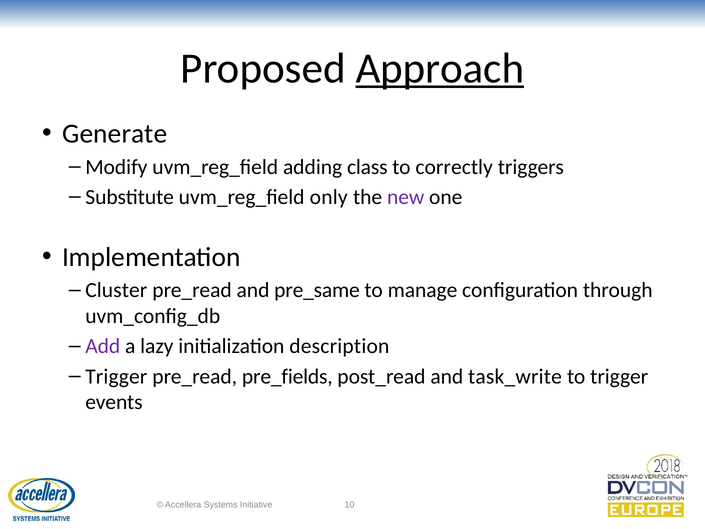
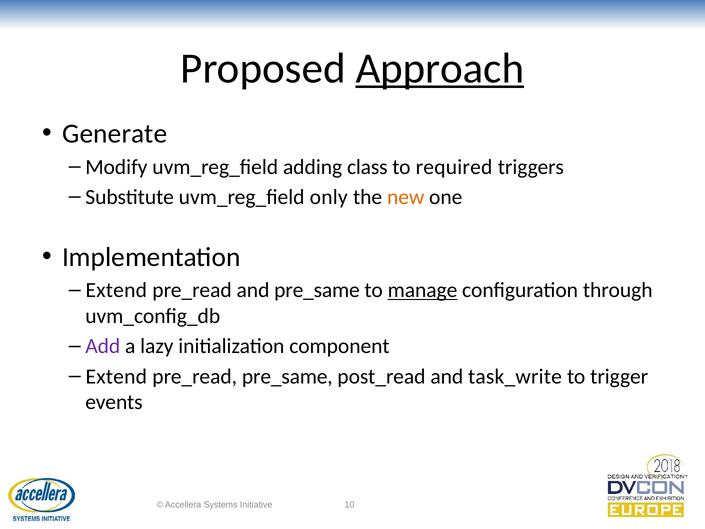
correctly: correctly -> required
new colour: purple -> orange
Cluster at (116, 290): Cluster -> Extend
manage underline: none -> present
description: description -> component
Trigger at (116, 376): Trigger -> Extend
pre_read pre_fields: pre_fields -> pre_same
